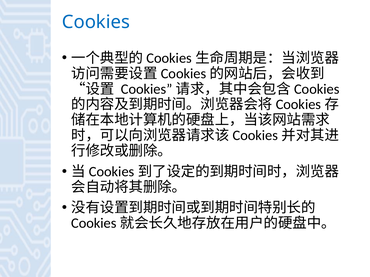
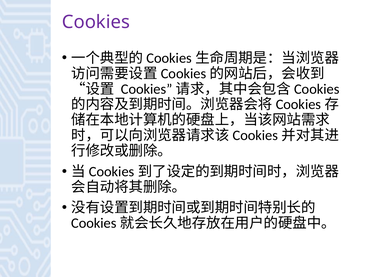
Cookies colour: blue -> purple
